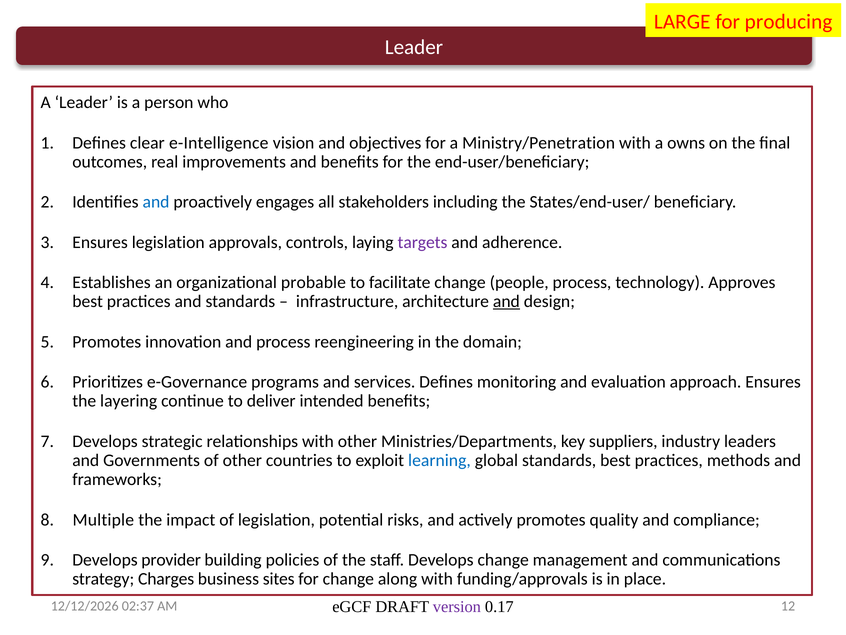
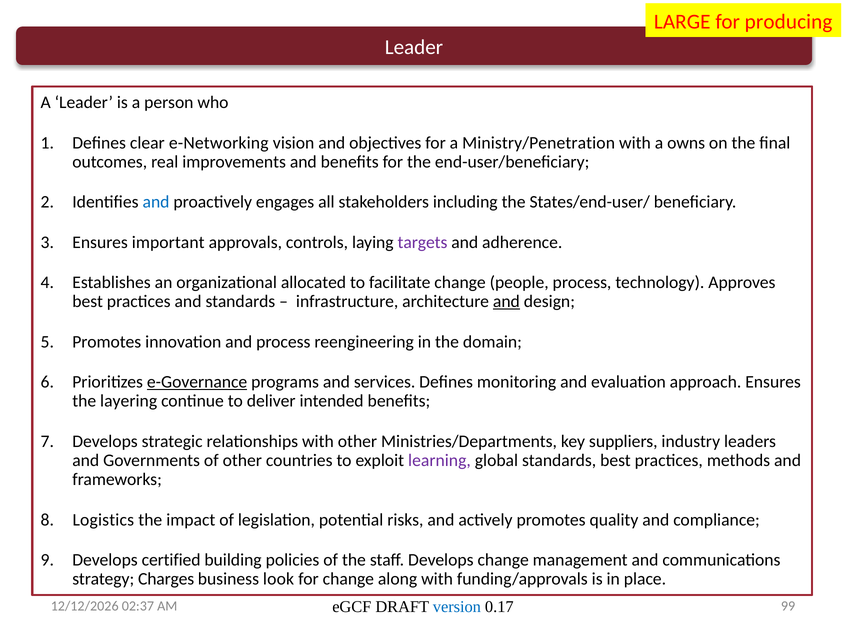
e-Intelligence: e-Intelligence -> e-Networking
Ensures legislation: legislation -> important
probable: probable -> allocated
e-Governance underline: none -> present
learning colour: blue -> purple
Multiple: Multiple -> Logistics
provider: provider -> certified
sites: sites -> look
version colour: purple -> blue
12: 12 -> 99
